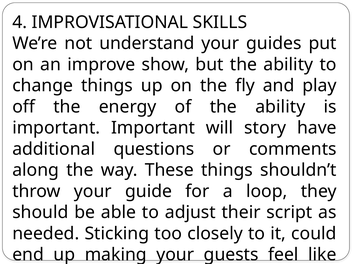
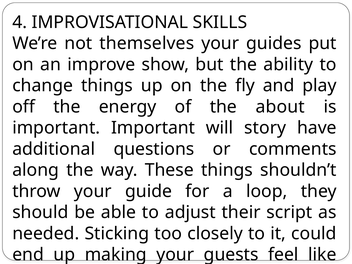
understand: understand -> themselves
of the ability: ability -> about
